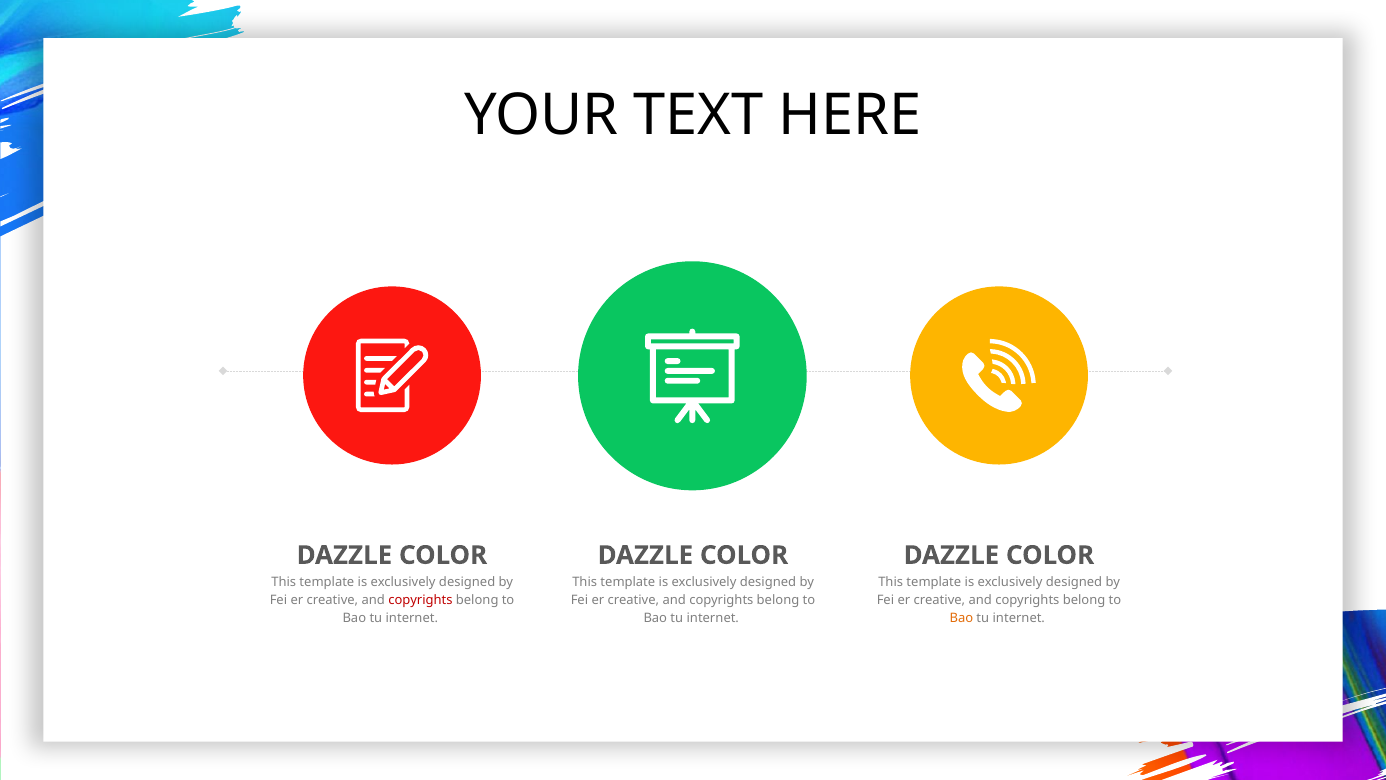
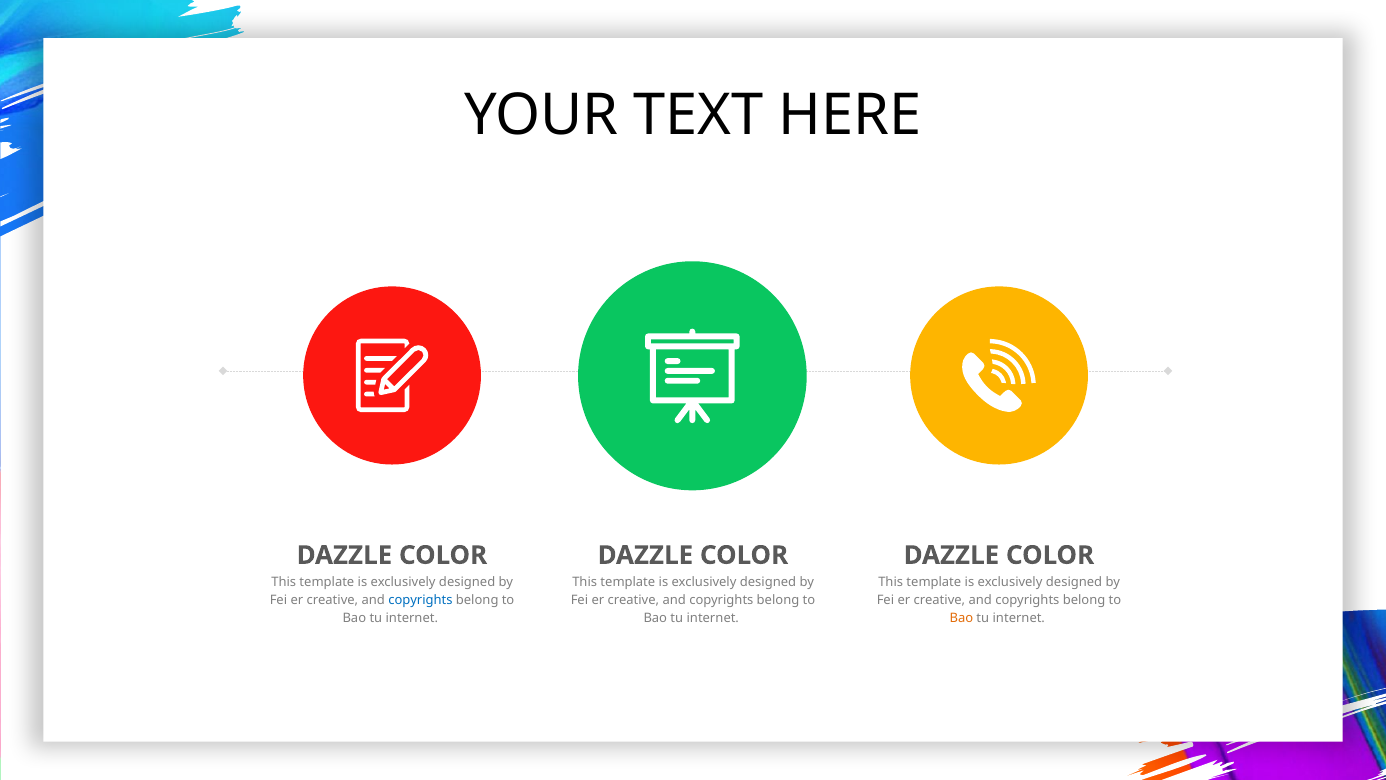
copyrights at (420, 600) colour: red -> blue
